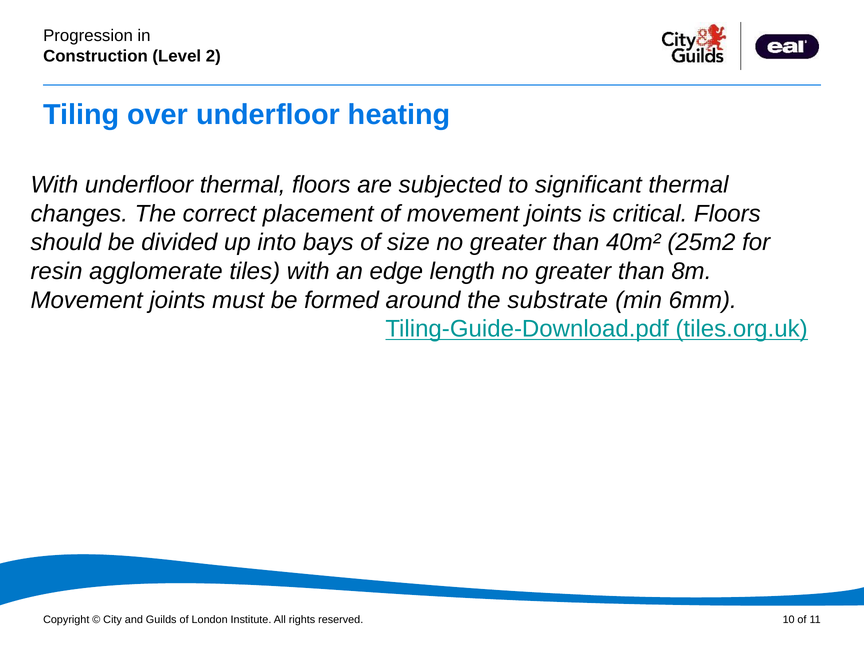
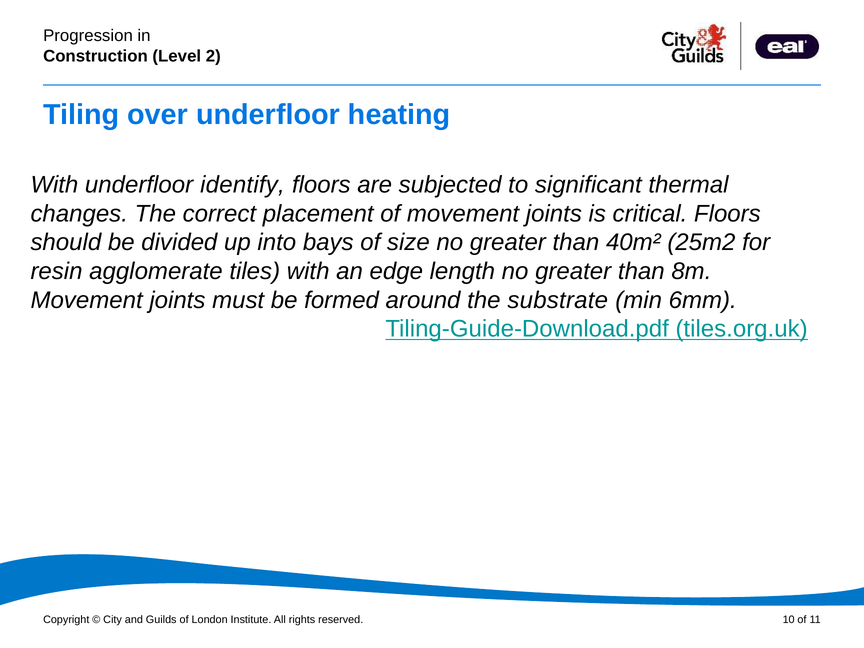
underfloor thermal: thermal -> identify
